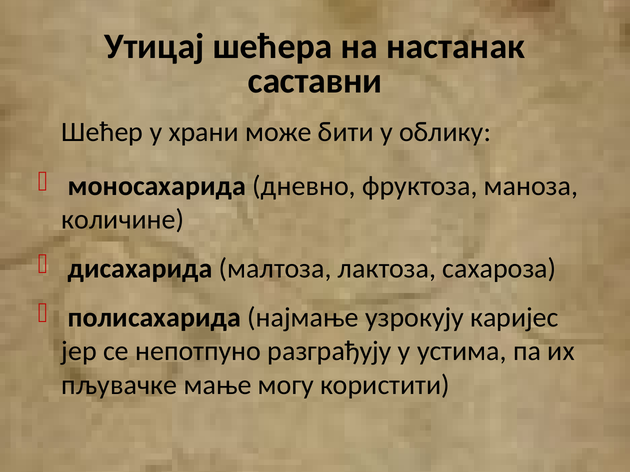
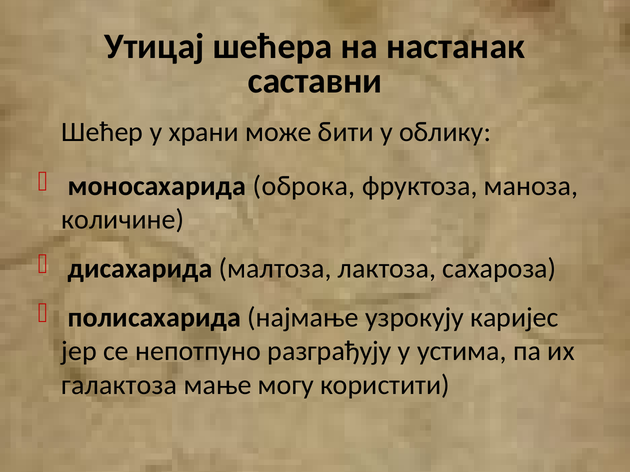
дневно: дневно -> оброка
пљувачке: пљувачке -> галактоза
